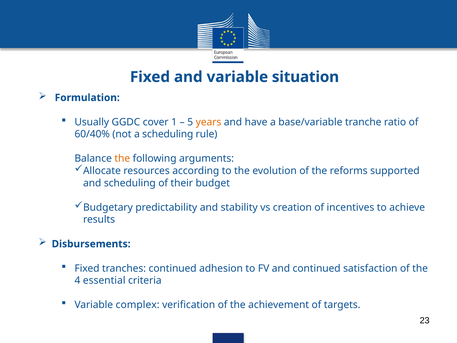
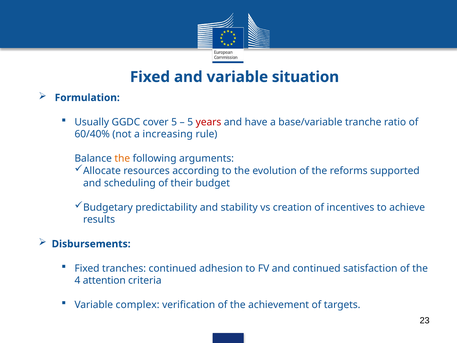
cover 1: 1 -> 5
years colour: orange -> red
a scheduling: scheduling -> increasing
essential: essential -> attention
